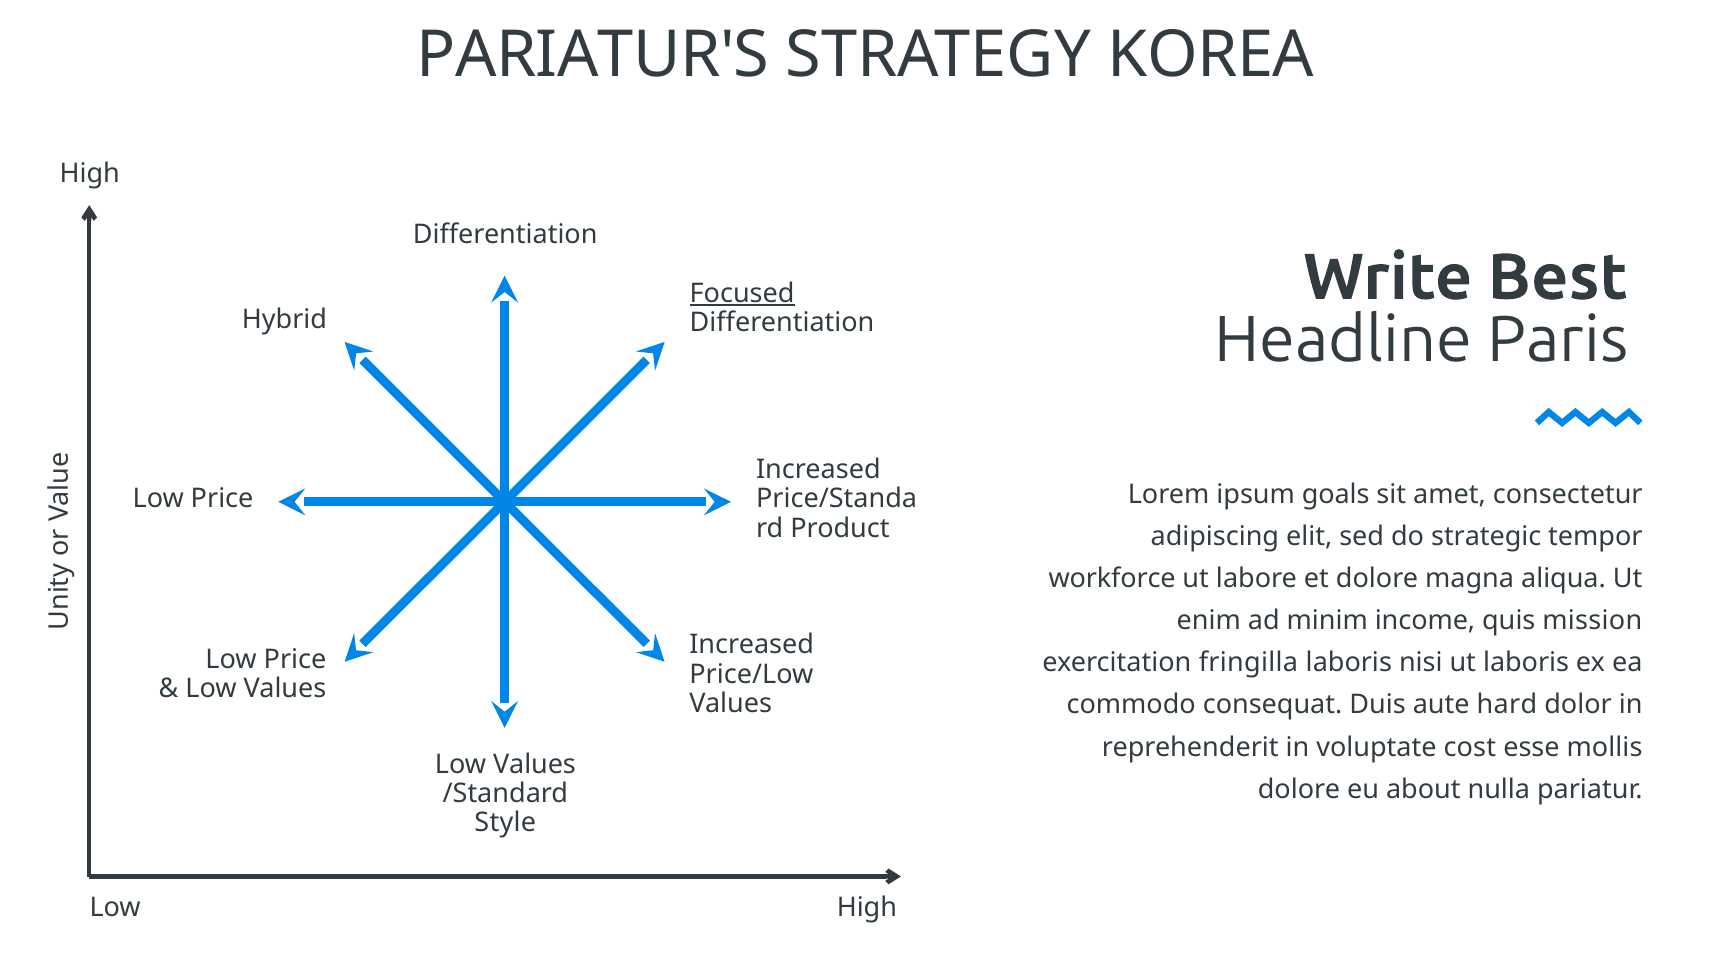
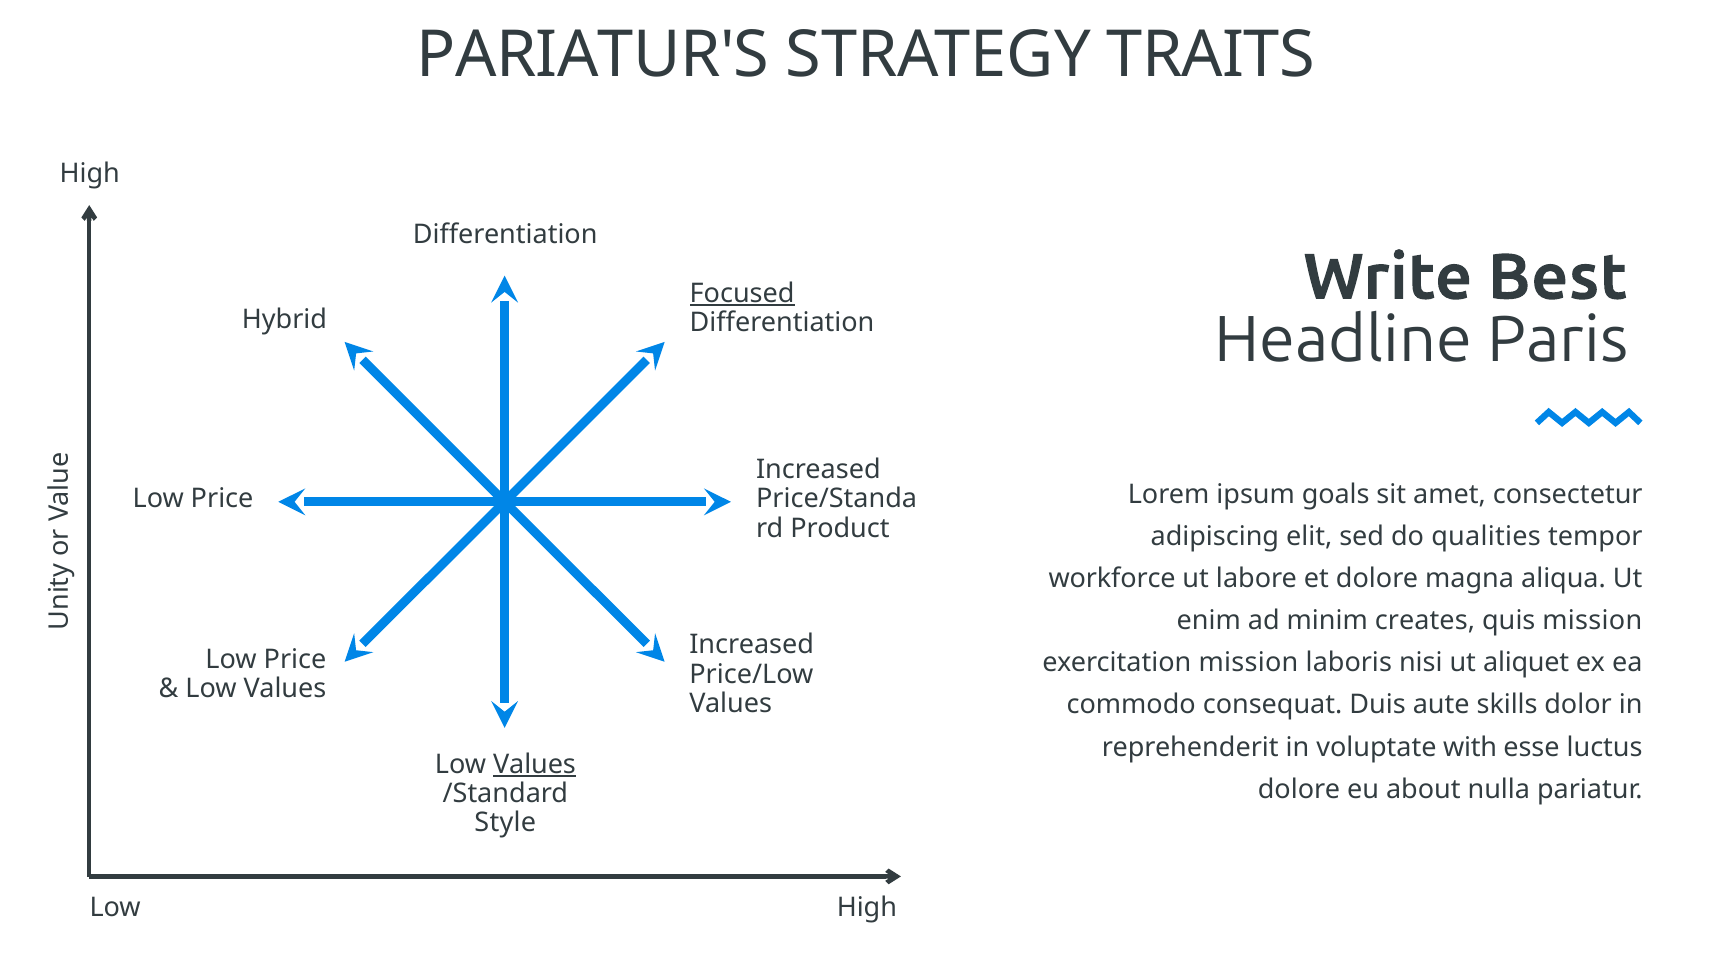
KOREA: KOREA -> TRAITS
strategic: strategic -> qualities
income: income -> creates
exercitation fringilla: fringilla -> mission
ut laboris: laboris -> aliquet
hard: hard -> skills
cost: cost -> with
mollis: mollis -> luctus
Values at (535, 765) underline: none -> present
